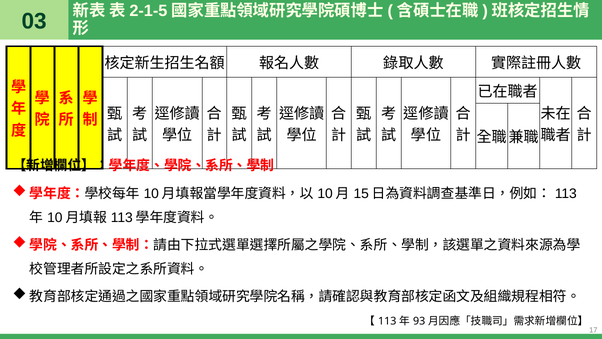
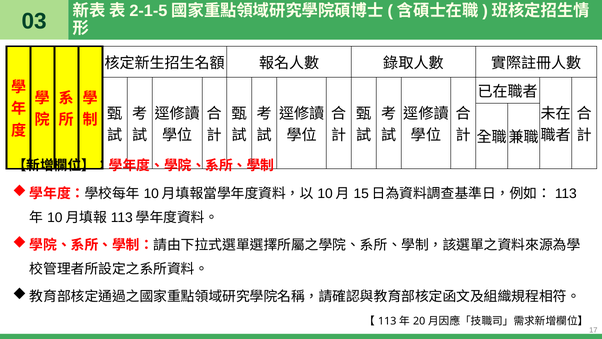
93: 93 -> 20
